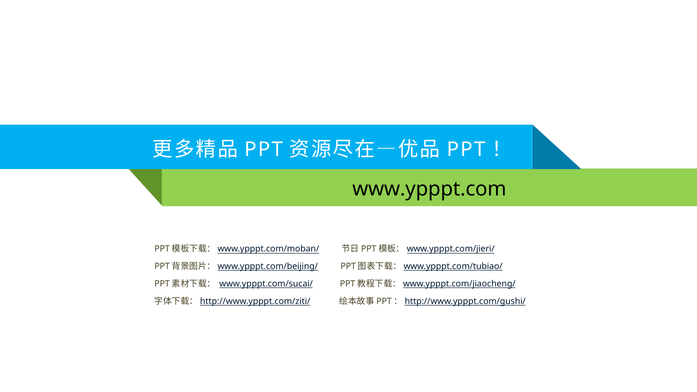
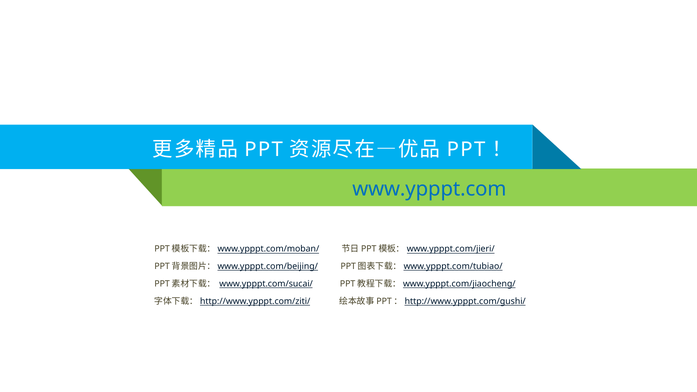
www.ypppt.com colour: black -> blue
